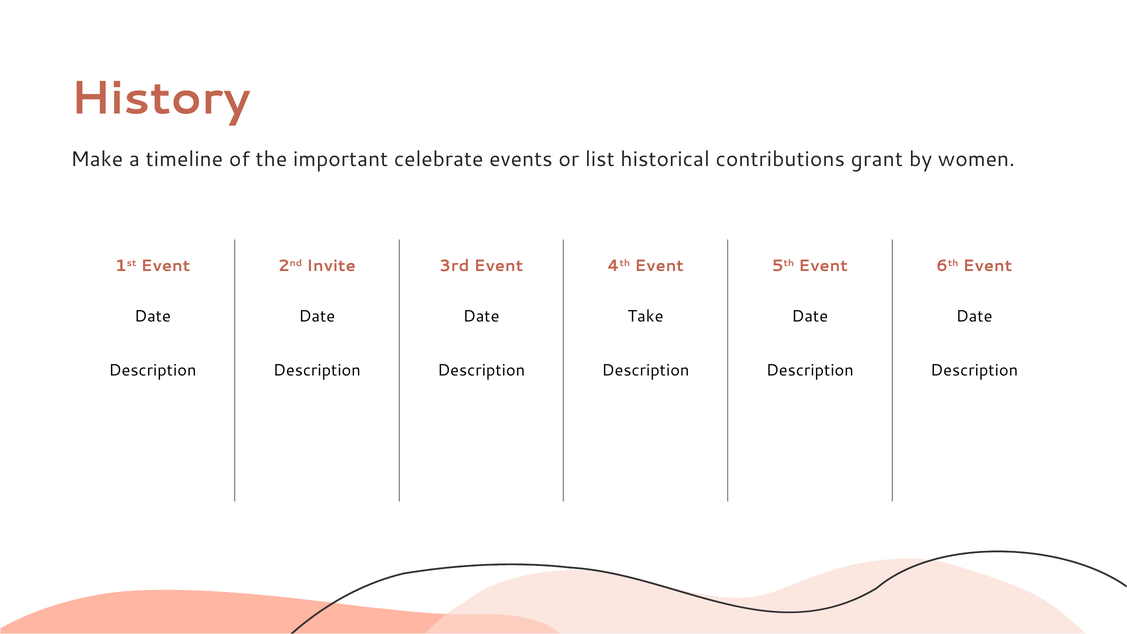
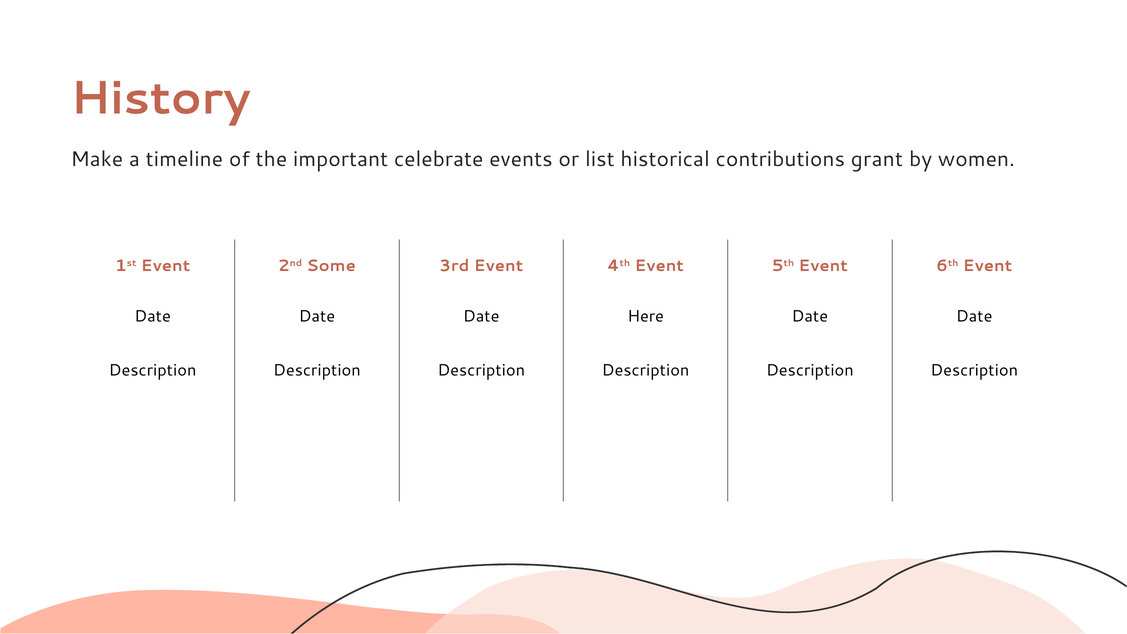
Invite: Invite -> Some
Take: Take -> Here
